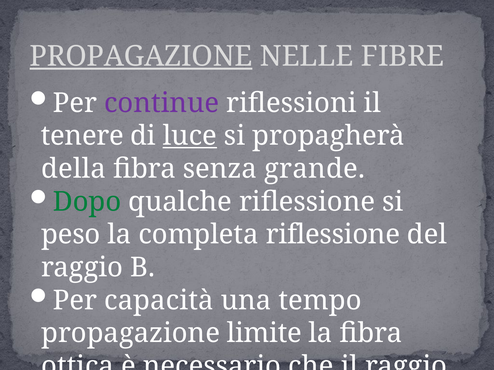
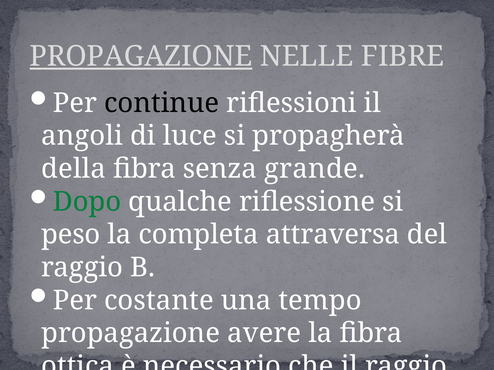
continue colour: purple -> black
tenere: tenere -> angoli
luce at (190, 136) underline: present -> none
completa riflessione: riflessione -> attraversa
capacità: capacità -> costante
limite: limite -> avere
